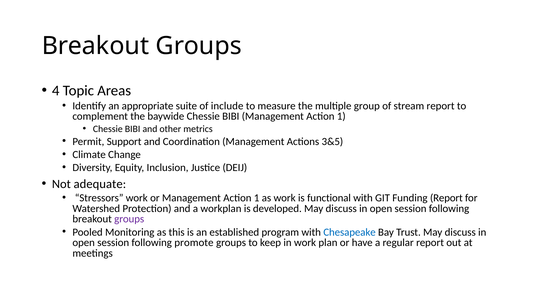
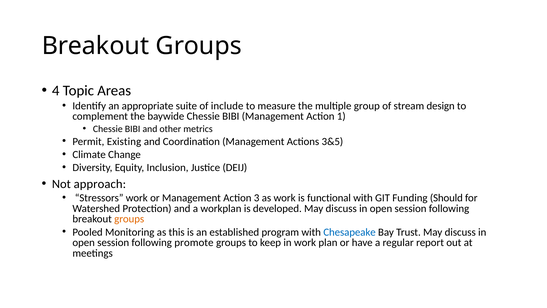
stream report: report -> design
Support: Support -> Existing
adequate: adequate -> approach
or Management Action 1: 1 -> 3
Funding Report: Report -> Should
groups at (129, 219) colour: purple -> orange
